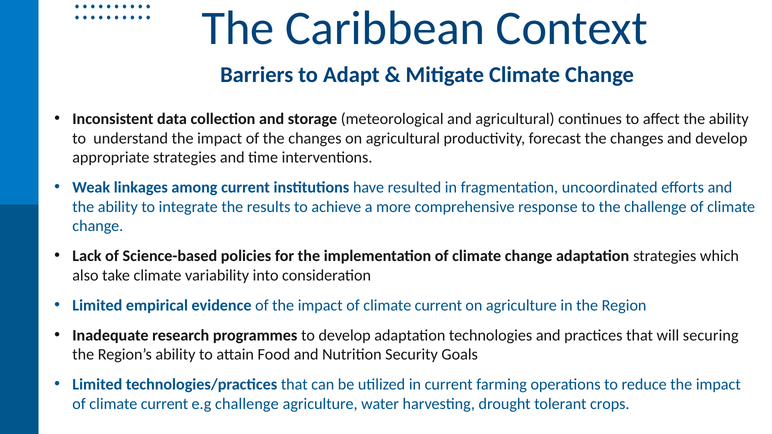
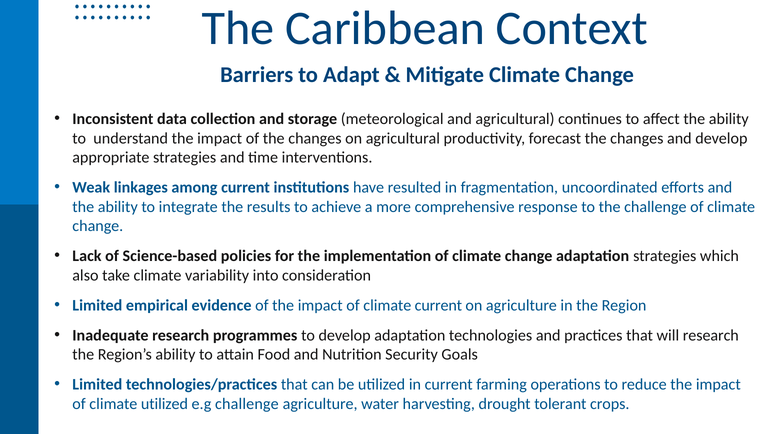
will securing: securing -> research
current at (164, 404): current -> utilized
